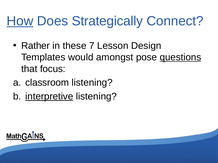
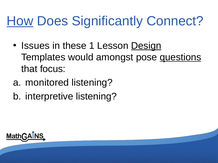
Strategically: Strategically -> Significantly
Rather: Rather -> Issues
7: 7 -> 1
Design underline: none -> present
classroom: classroom -> monitored
interpretive underline: present -> none
